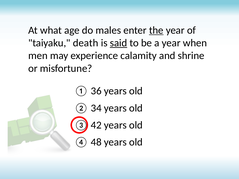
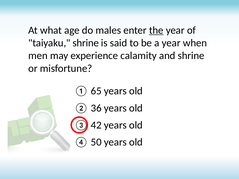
taiyaku death: death -> shrine
said underline: present -> none
36: 36 -> 65
34: 34 -> 36
48: 48 -> 50
